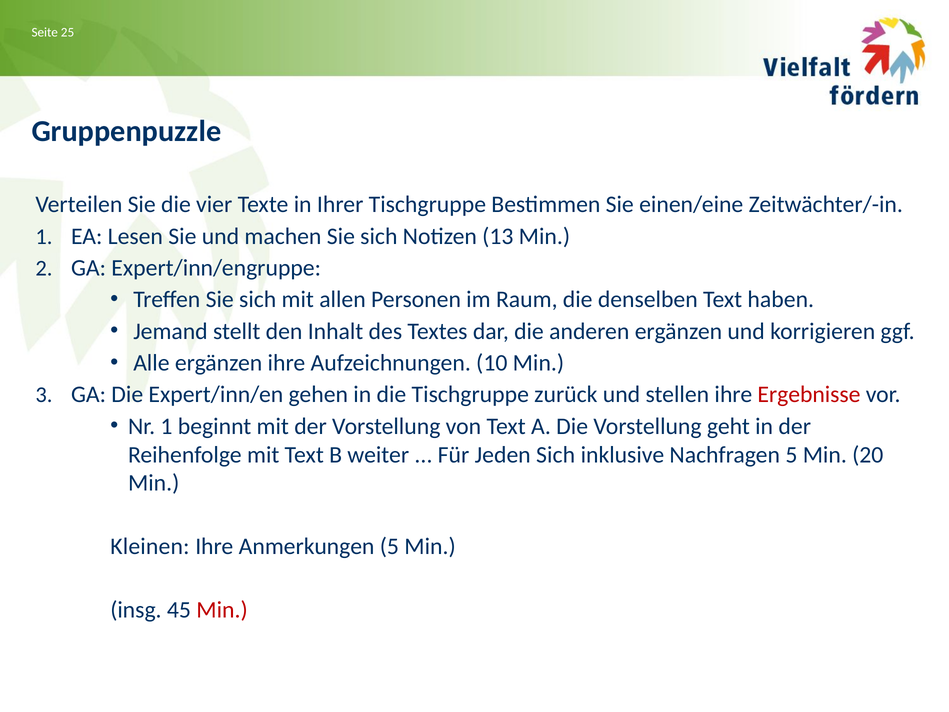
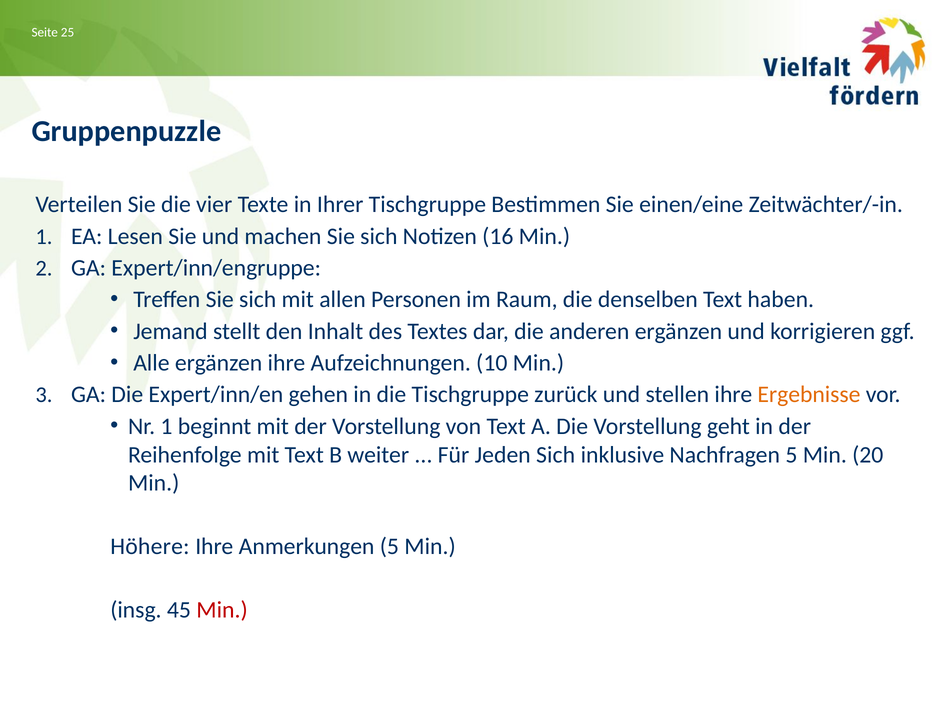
13: 13 -> 16
Ergebnisse colour: red -> orange
Kleinen: Kleinen -> Höhere
